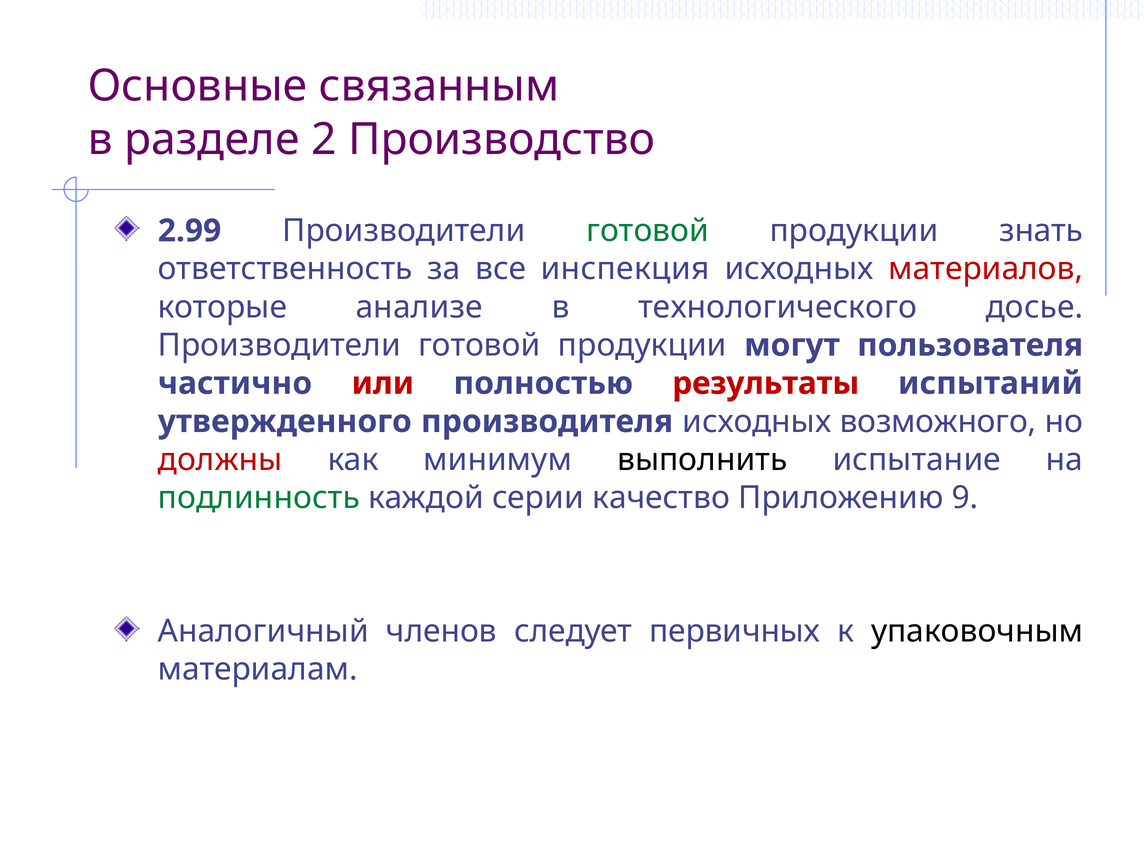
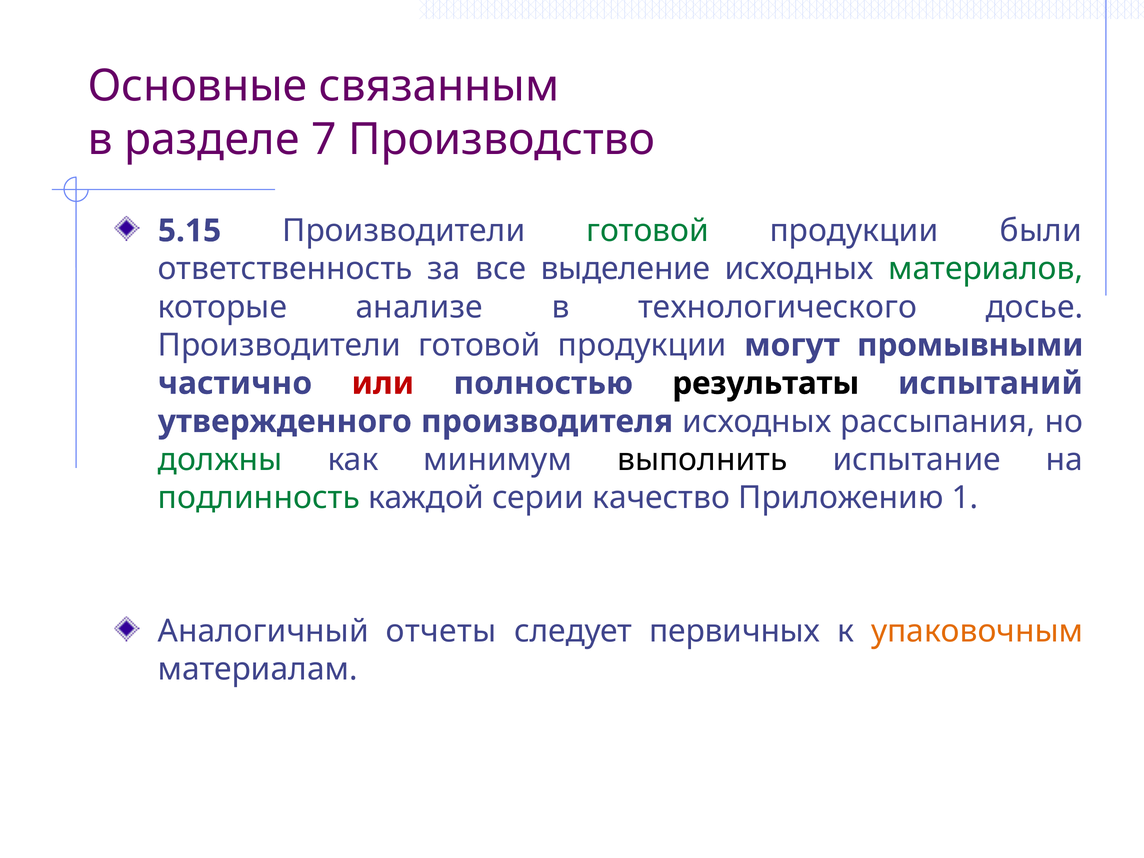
2: 2 -> 7
2.99: 2.99 -> 5.15
знать: знать -> были
инспекция: инспекция -> выделение
материалов colour: red -> green
пользователя: пользователя -> промывными
результаты colour: red -> black
возможного: возможного -> рассыпания
должны colour: red -> green
9: 9 -> 1
членов: членов -> отчеты
упаковочным colour: black -> orange
